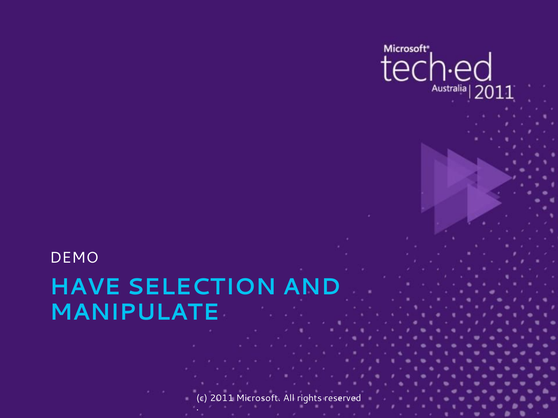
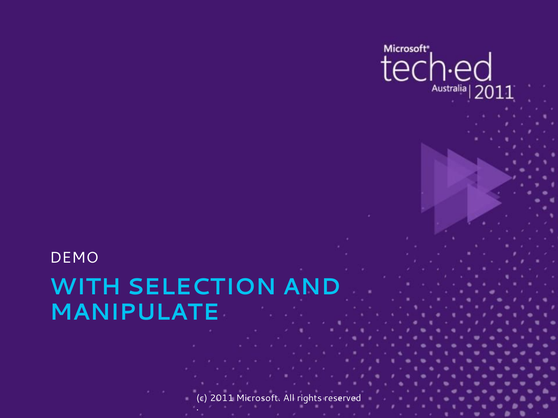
HAVE: HAVE -> WITH
